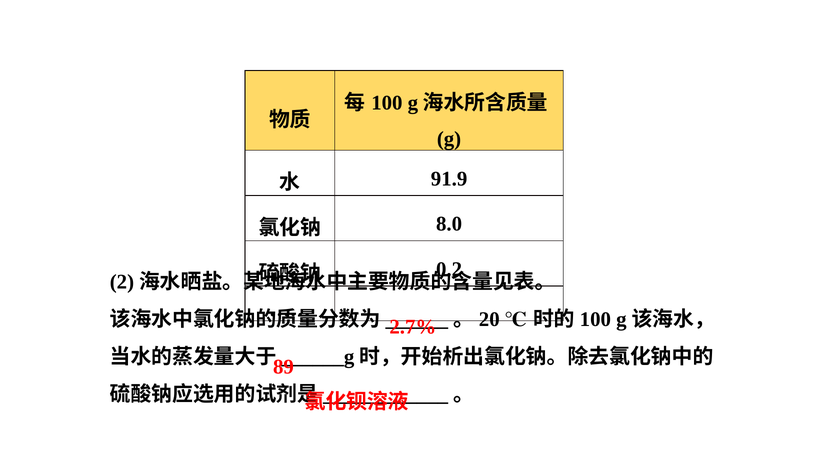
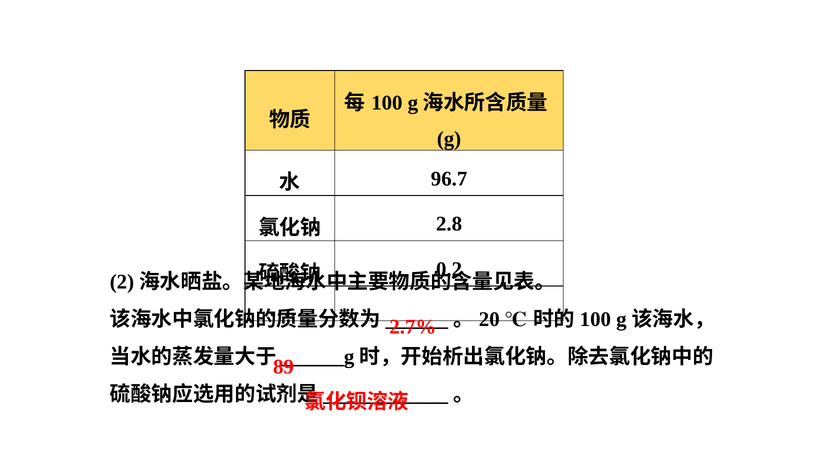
91.9: 91.9 -> 96.7
8.0: 8.0 -> 2.8
